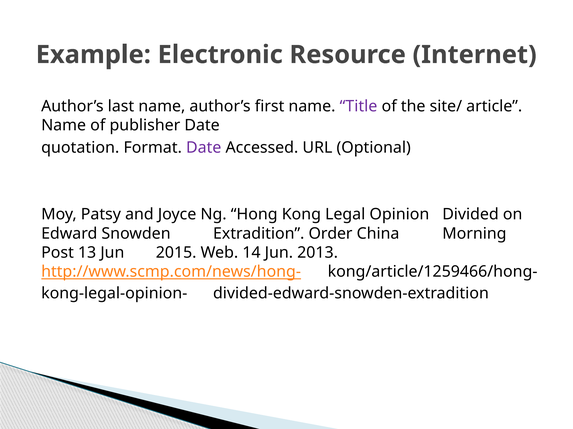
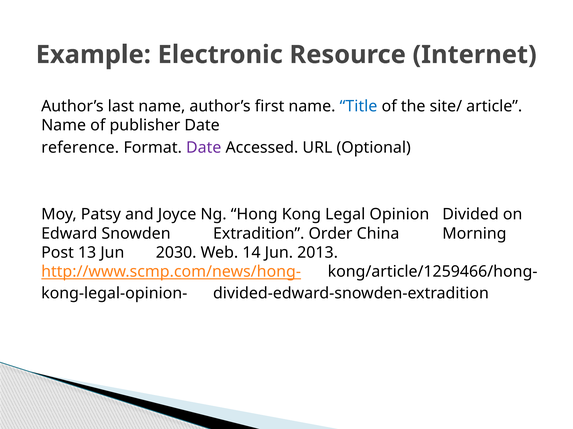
Title colour: purple -> blue
quotation: quotation -> reference
2015: 2015 -> 2030
